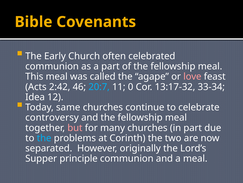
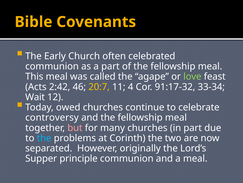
love colour: pink -> light green
20:7 colour: light blue -> yellow
0: 0 -> 4
13:17-32: 13:17-32 -> 91:17-32
Idea: Idea -> Wait
same: same -> owed
